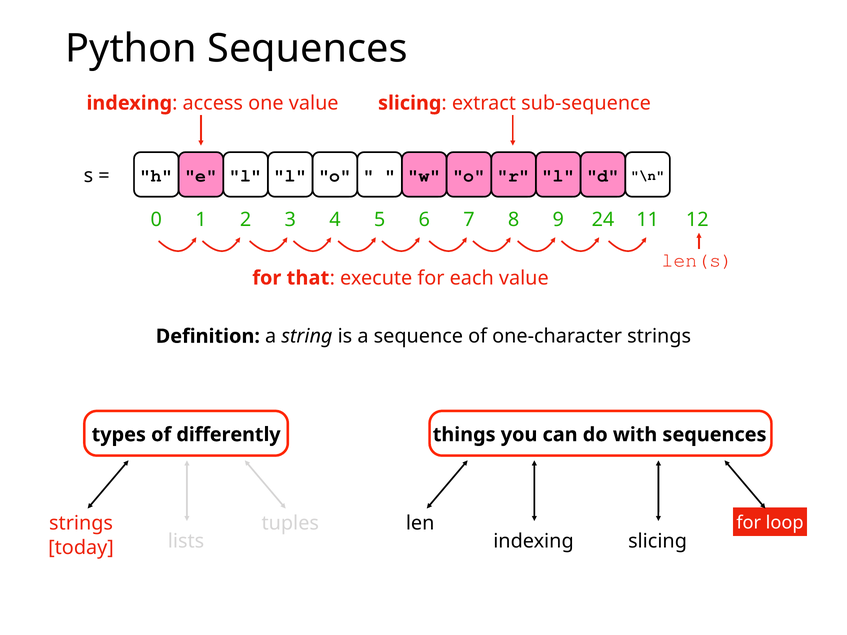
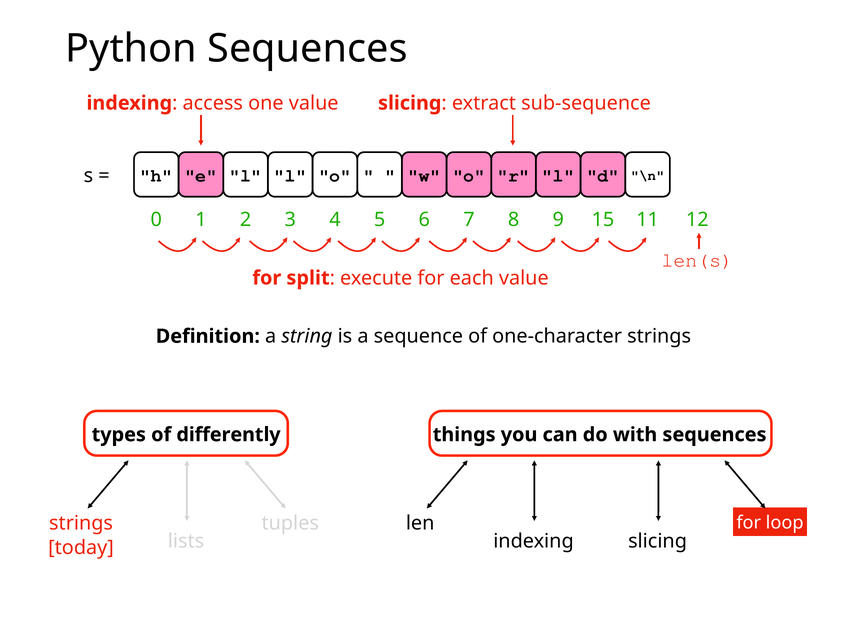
24: 24 -> 15
that: that -> split
